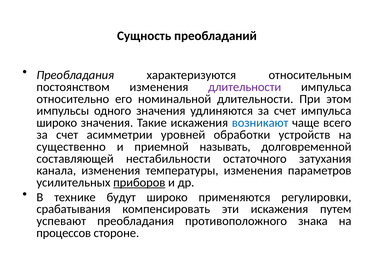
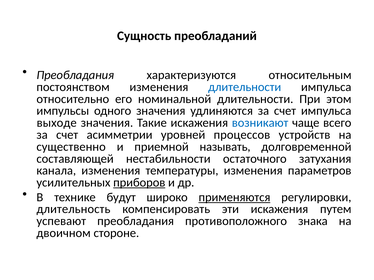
длительности at (245, 87) colour: purple -> blue
широко at (57, 123): широко -> выходе
обработки: обработки -> процессов
применяются underline: none -> present
срабатывания: срабатывания -> длительность
процессов: процессов -> двоичном
